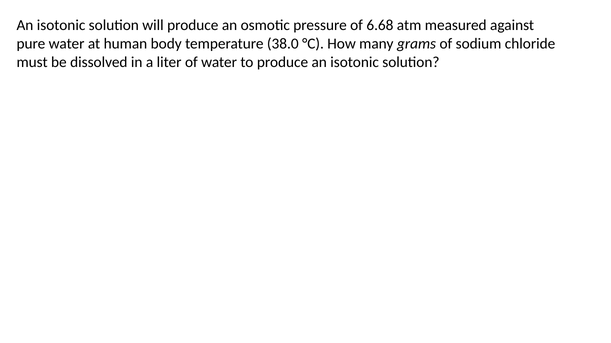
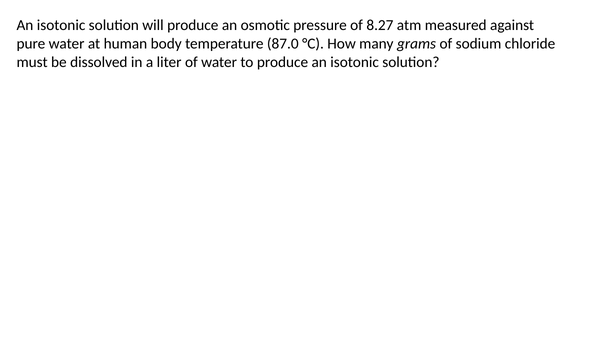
6.68: 6.68 -> 8.27
38.0: 38.0 -> 87.0
